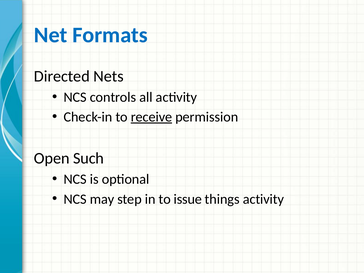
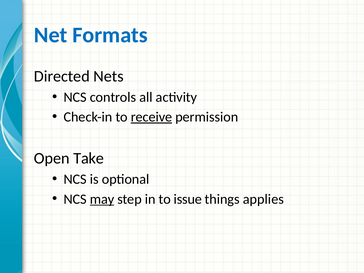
Such: Such -> Take
may underline: none -> present
things activity: activity -> applies
